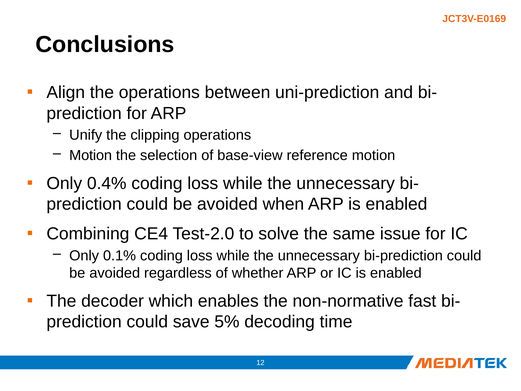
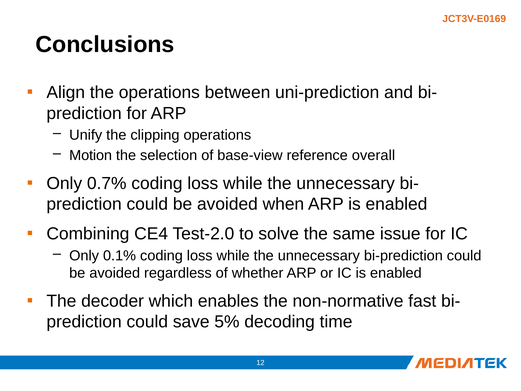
reference motion: motion -> overall
0.4%: 0.4% -> 0.7%
